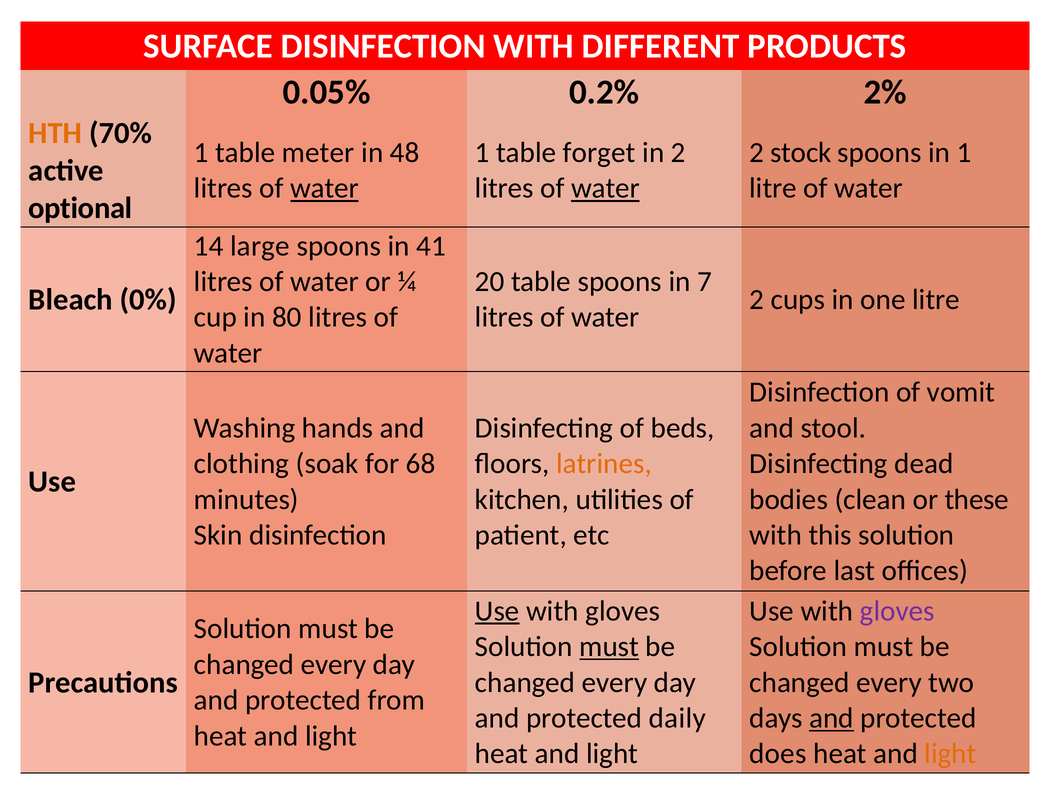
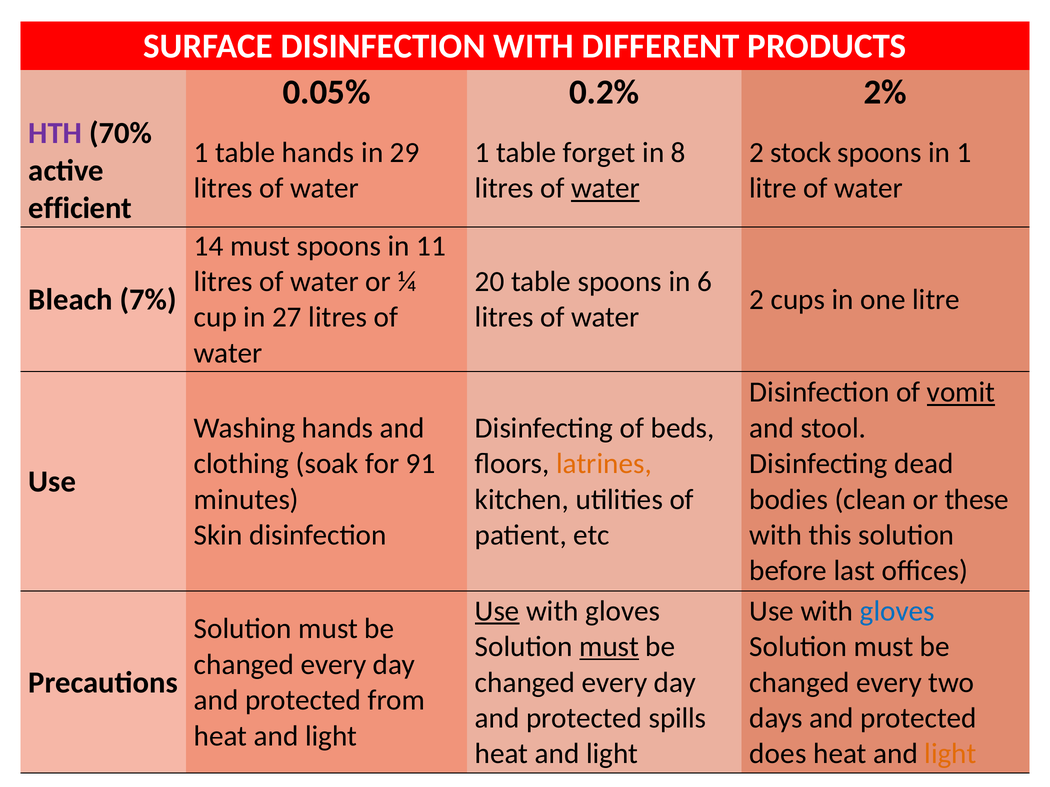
HTH colour: orange -> purple
table meter: meter -> hands
48: 48 -> 29
in 2: 2 -> 8
water at (325, 188) underline: present -> none
optional: optional -> efficient
14 large: large -> must
41: 41 -> 11
7: 7 -> 6
0%: 0% -> 7%
80: 80 -> 27
vomit underline: none -> present
68: 68 -> 91
gloves at (897, 611) colour: purple -> blue
daily: daily -> spills
and at (831, 719) underline: present -> none
